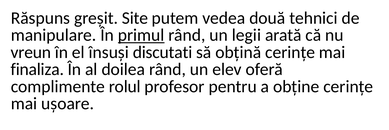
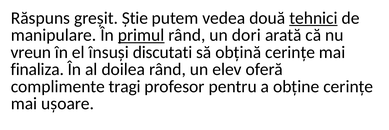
Site: Site -> Știe
tehnici underline: none -> present
legii: legii -> dori
rolul: rolul -> tragi
